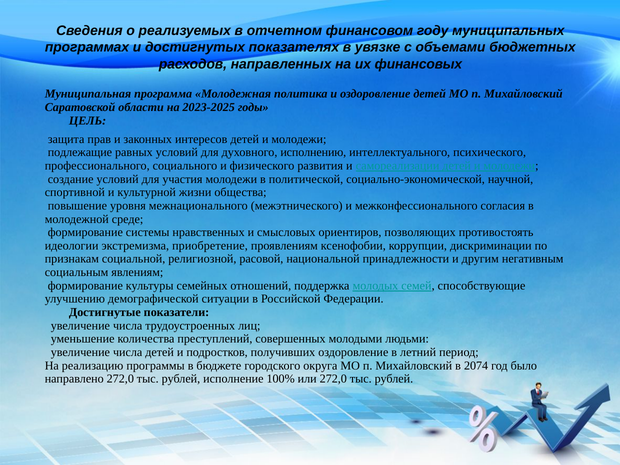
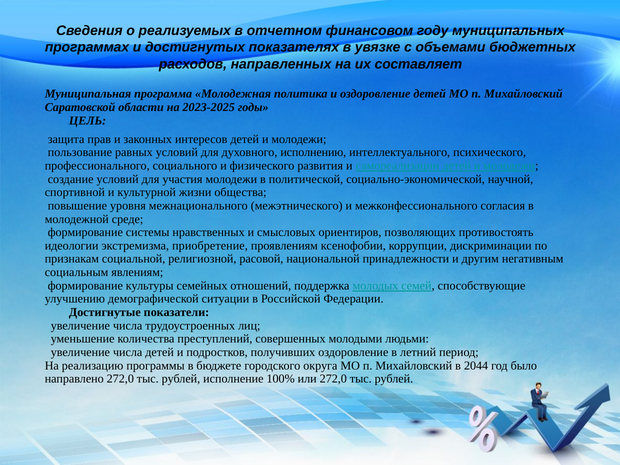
финансовых: финансовых -> составляет
подлежащие: подлежащие -> пользование
2074: 2074 -> 2044
